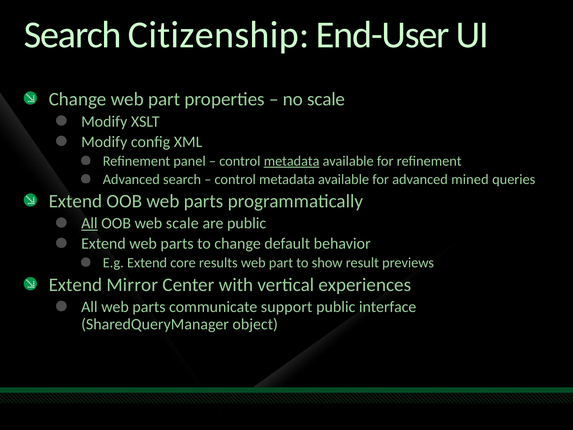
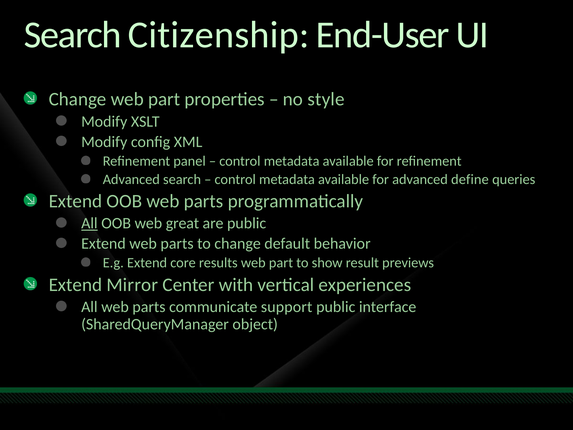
no scale: scale -> style
metadata at (292, 161) underline: present -> none
mined: mined -> define
web scale: scale -> great
